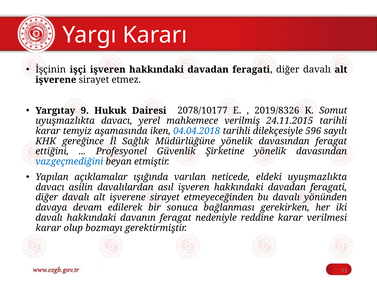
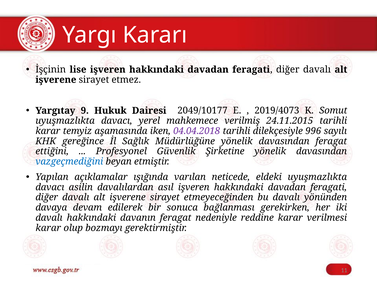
işçi: işçi -> lise
2078/10177: 2078/10177 -> 2049/10177
2019/8326: 2019/8326 -> 2019/4073
04.04.2018 colour: blue -> purple
596: 596 -> 996
